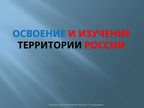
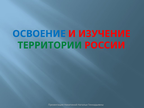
ТЕРРИТОРИИ colour: black -> green
